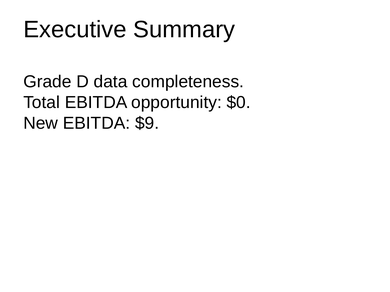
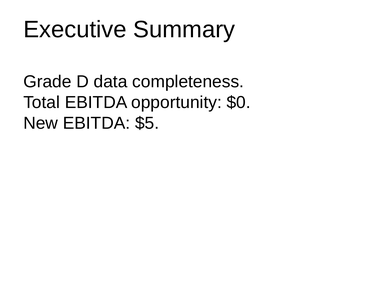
$9: $9 -> $5
